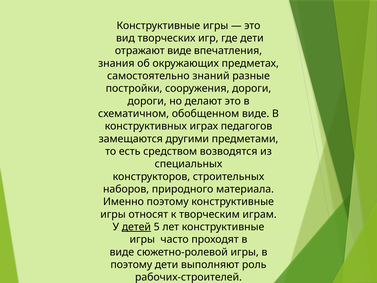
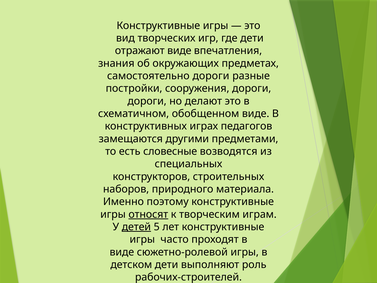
самостоятельно знаний: знаний -> дороги
средством: средством -> словесные
относят underline: none -> present
поэтому at (131, 264): поэтому -> детском
